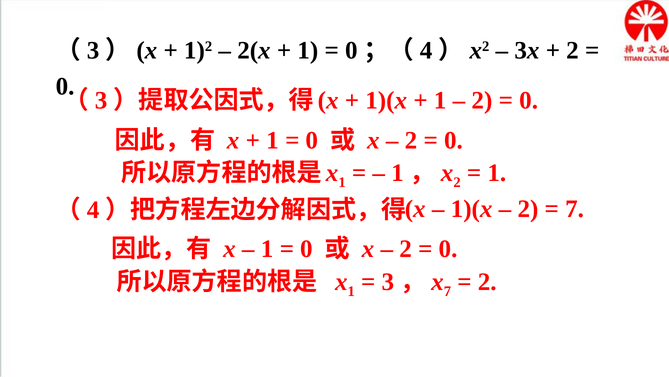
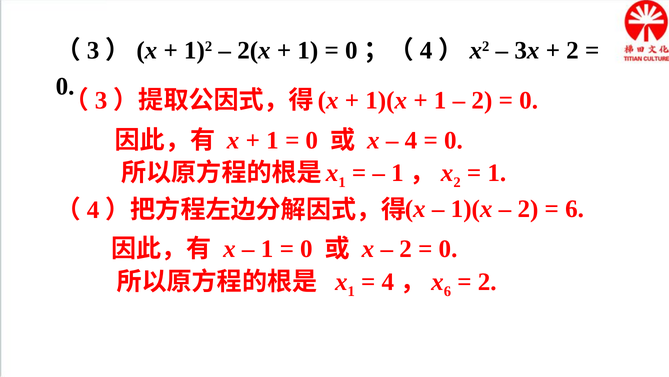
2 at (411, 140): 2 -> 4
7 at (575, 209): 7 -> 6
3 at (388, 281): 3 -> 4
x 7: 7 -> 6
